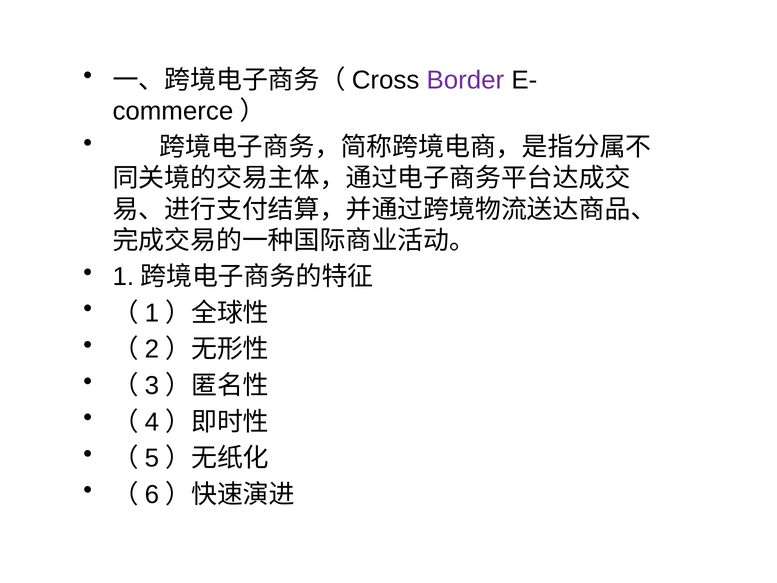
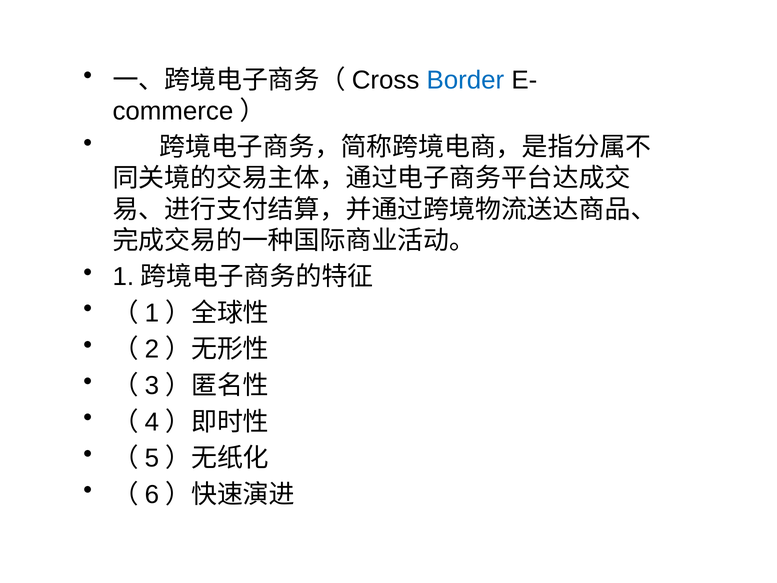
Border colour: purple -> blue
